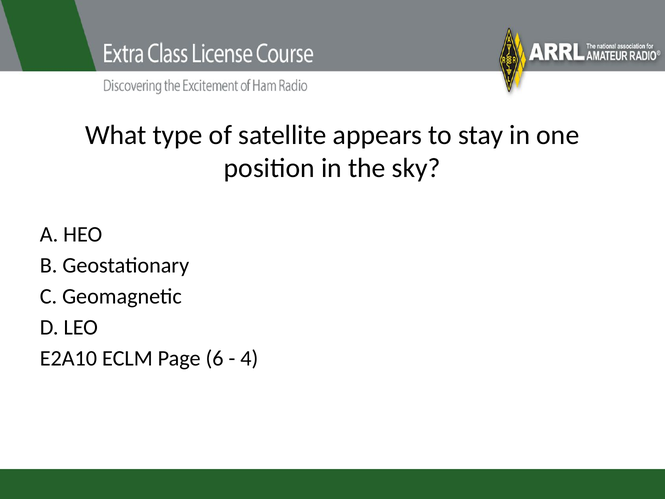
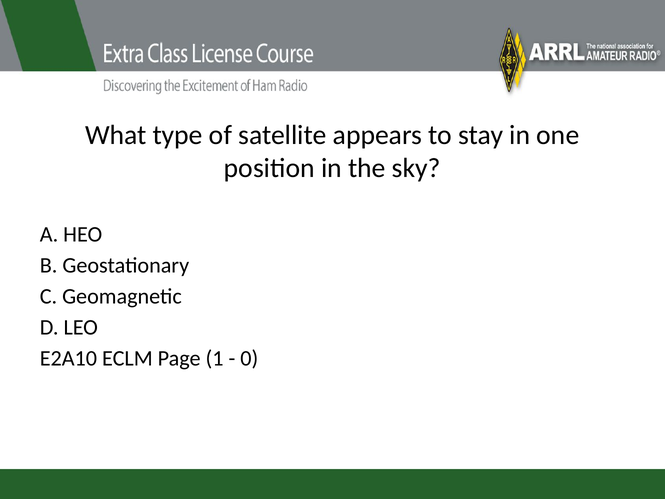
6: 6 -> 1
4: 4 -> 0
